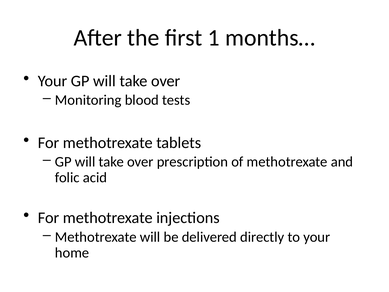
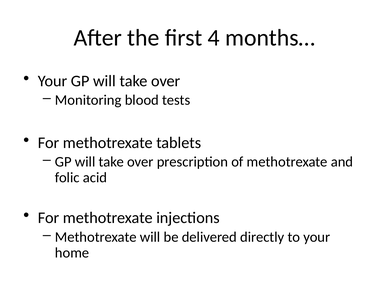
1: 1 -> 4
